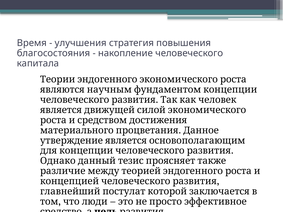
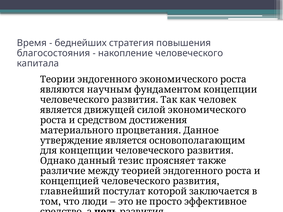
улучшения: улучшения -> беднейших
